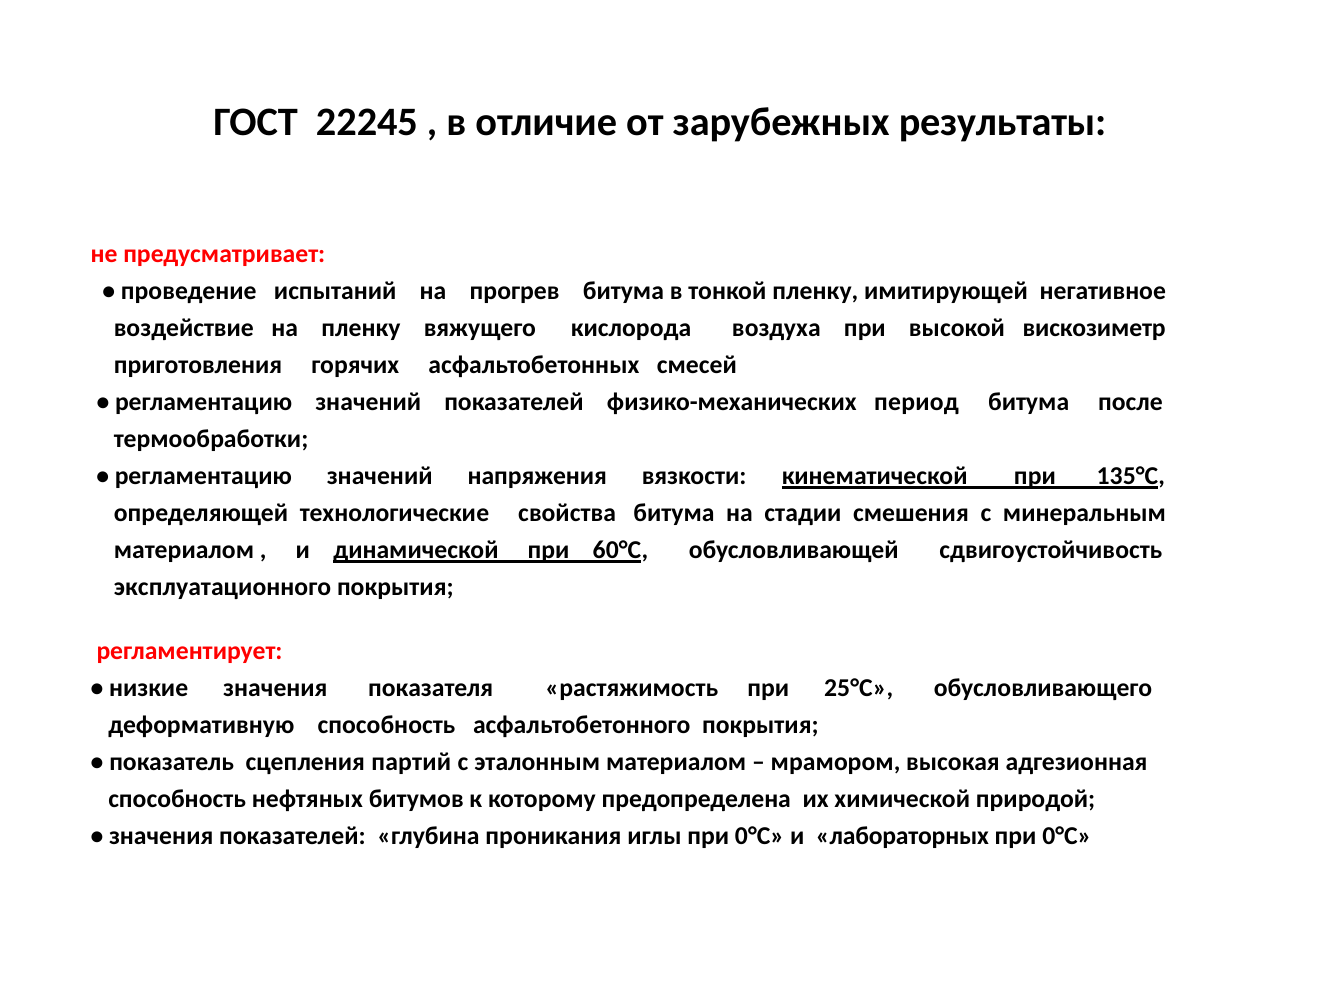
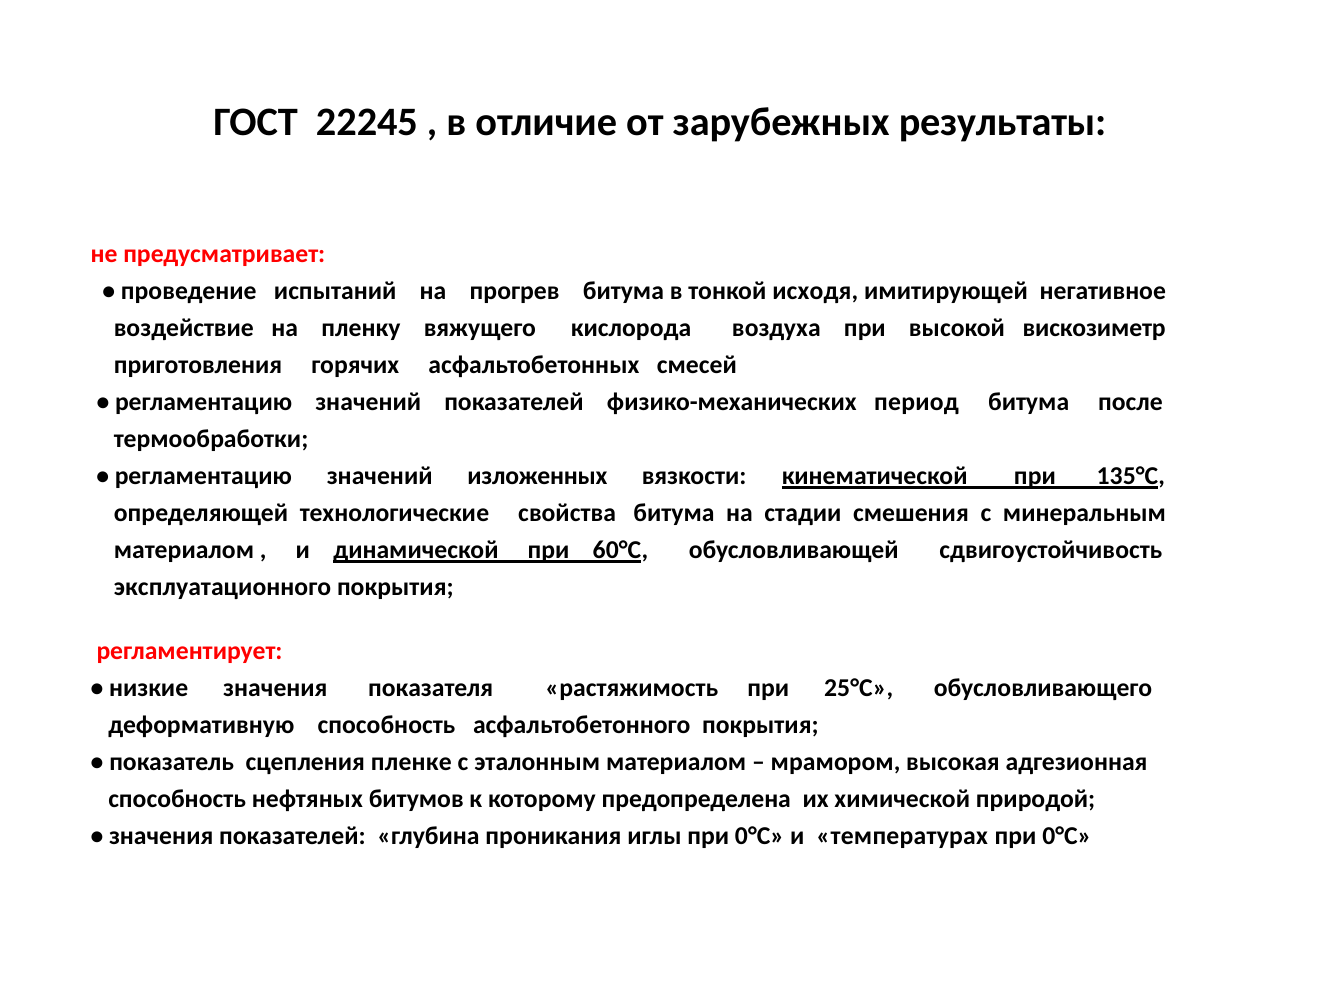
тонкой пленку: пленку -> исходя
напряжения: напряжения -> изложенных
партий: партий -> пленке
лабораторных: лабораторных -> температурах
